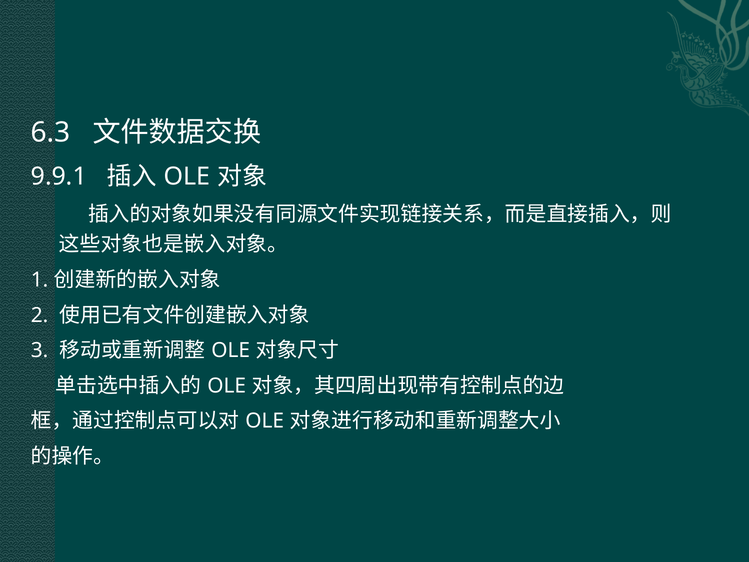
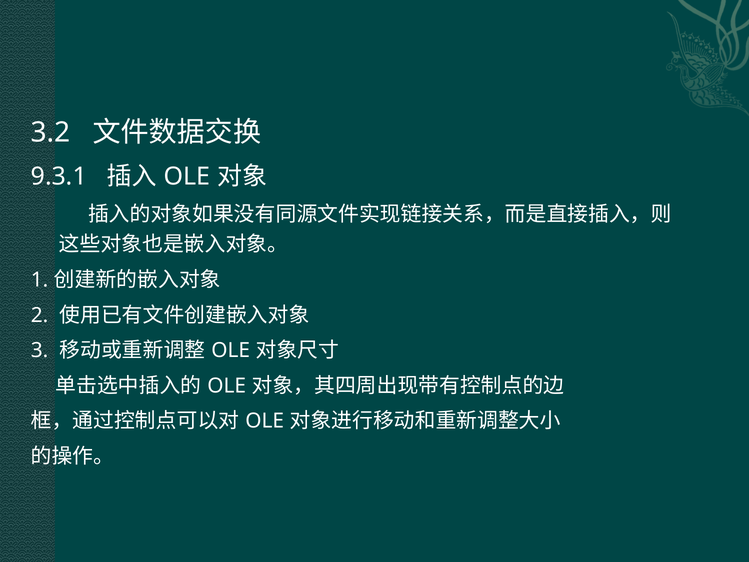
6.3: 6.3 -> 3.2
9.9.1: 9.9.1 -> 9.3.1
